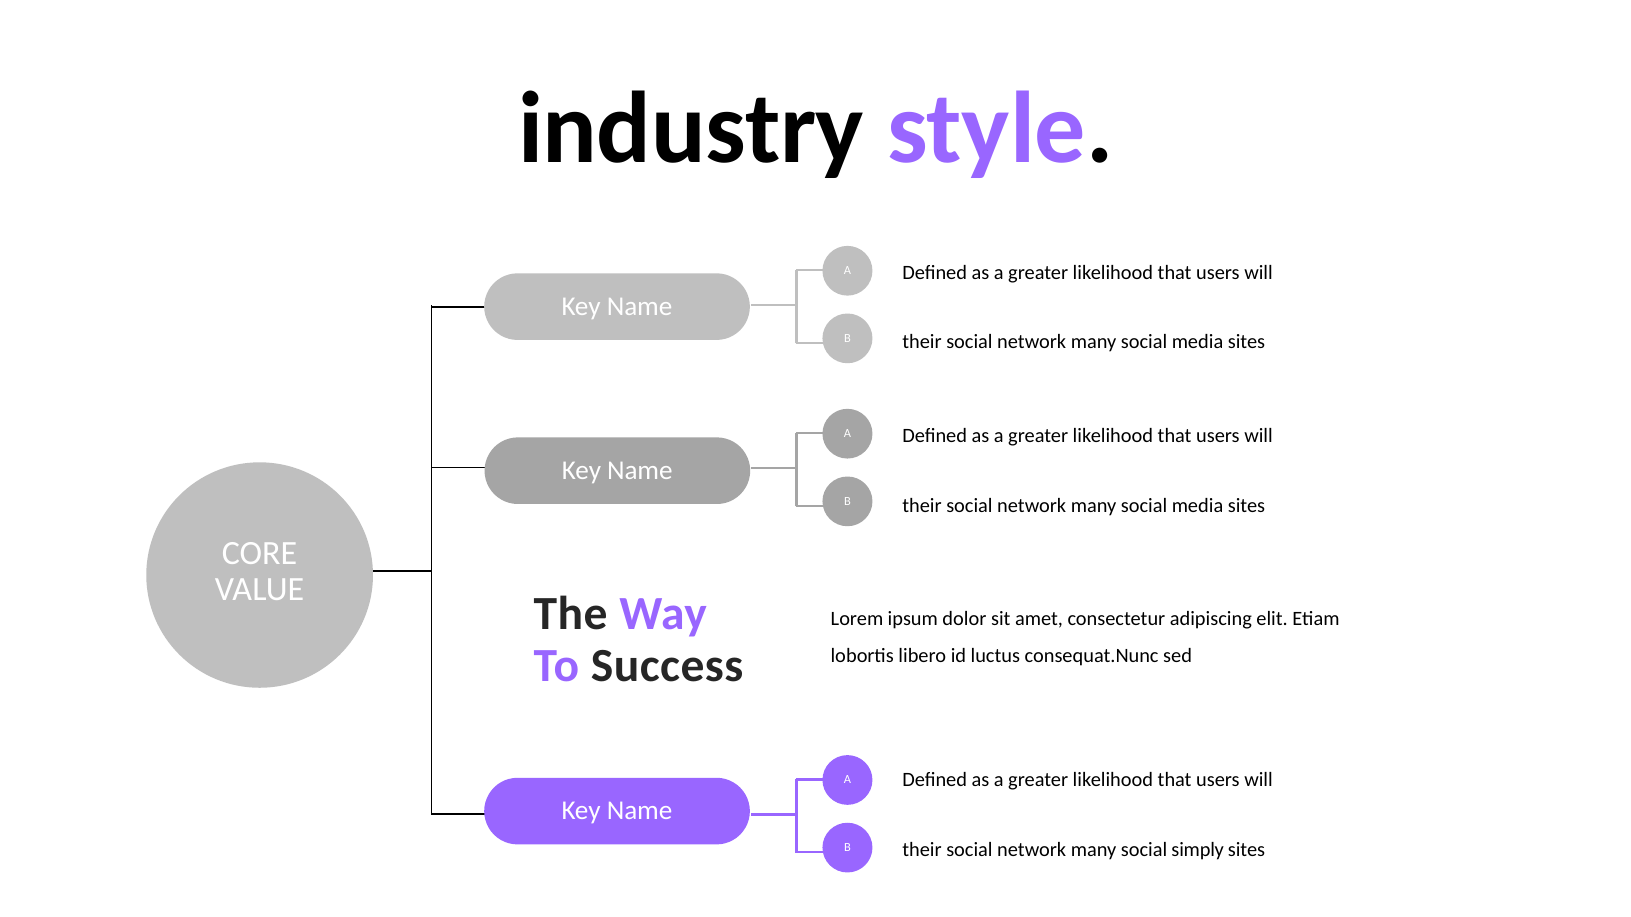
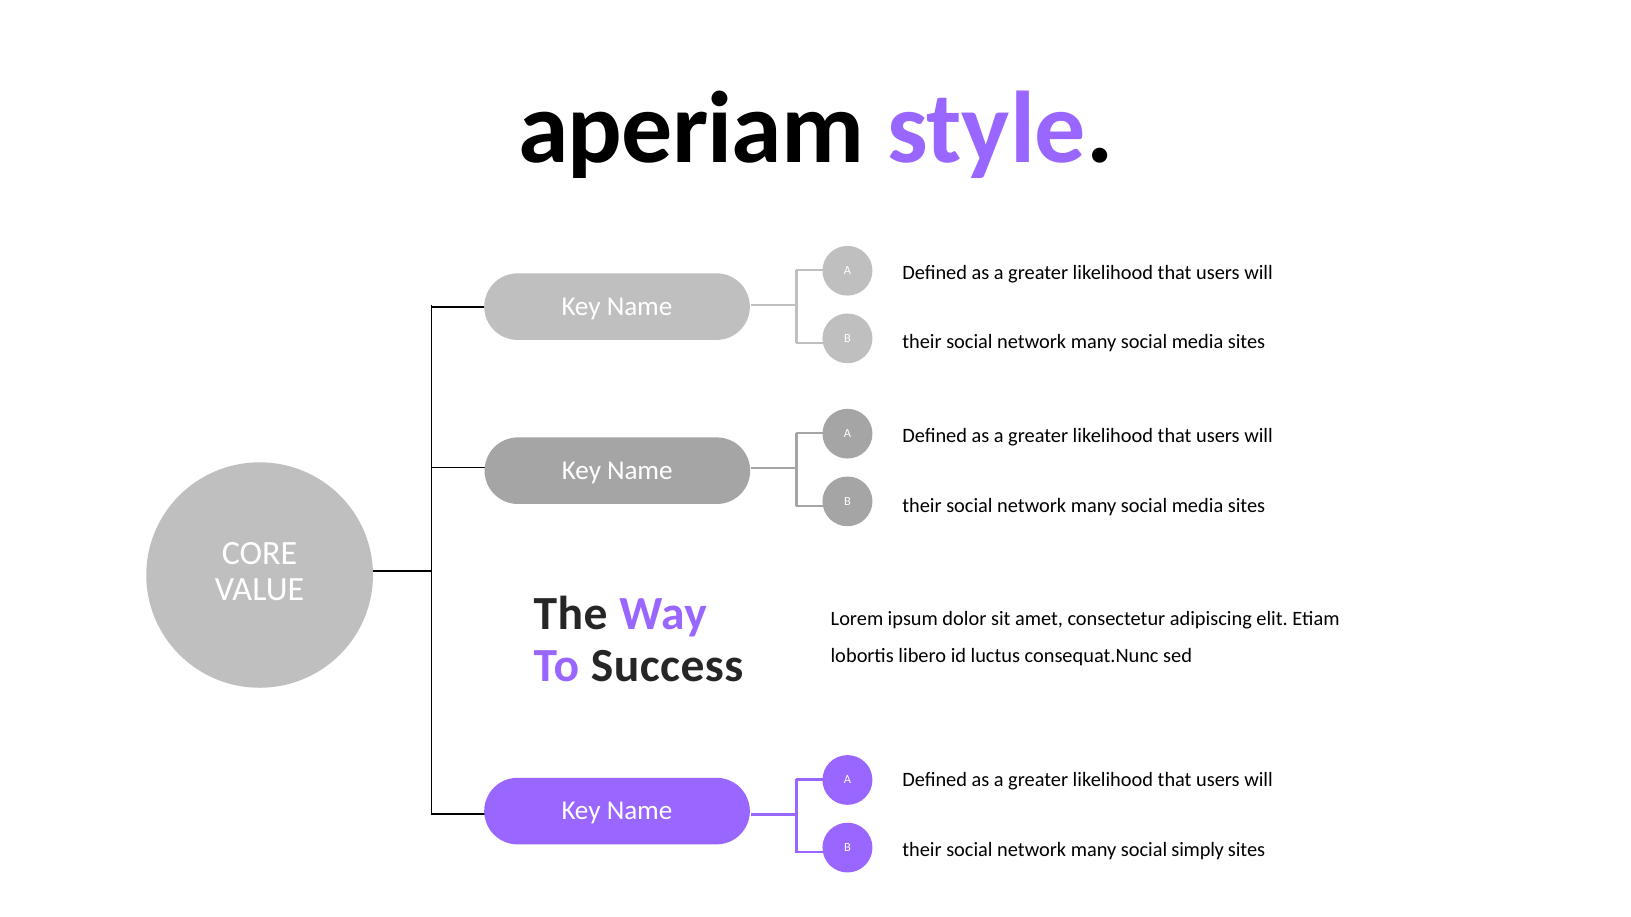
industry: industry -> aperiam
